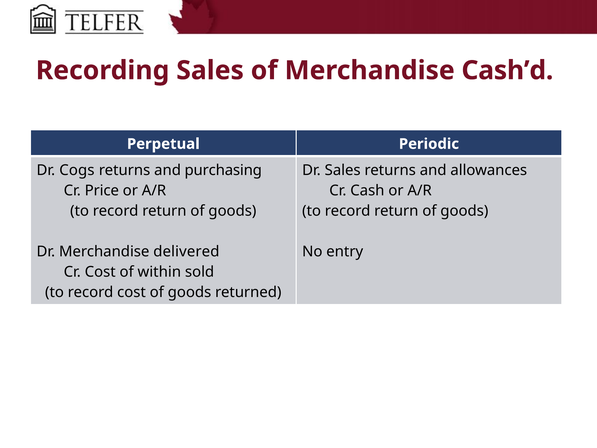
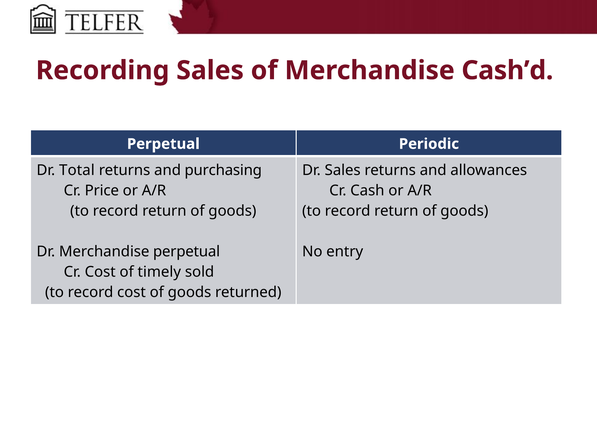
Cogs: Cogs -> Total
Merchandise delivered: delivered -> perpetual
within: within -> timely
